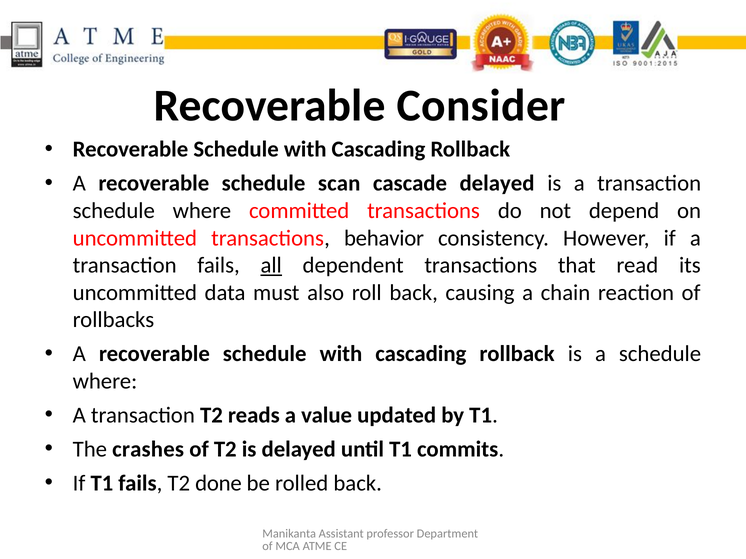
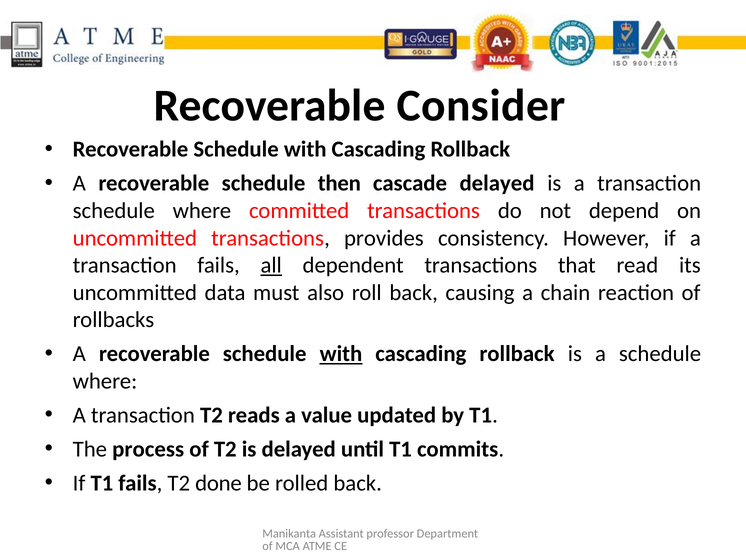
scan: scan -> then
behavior: behavior -> provides
with at (341, 354) underline: none -> present
crashes: crashes -> process
